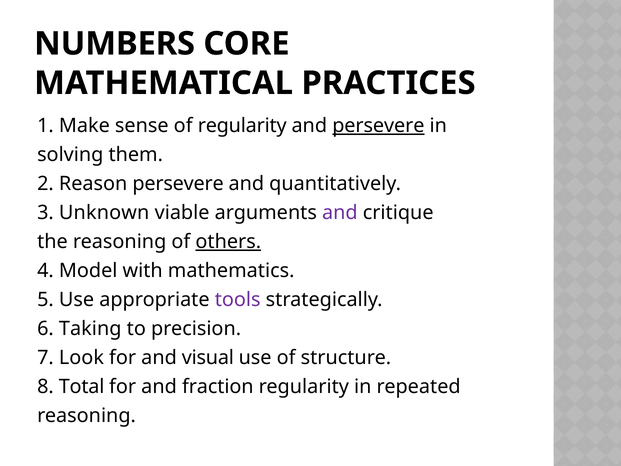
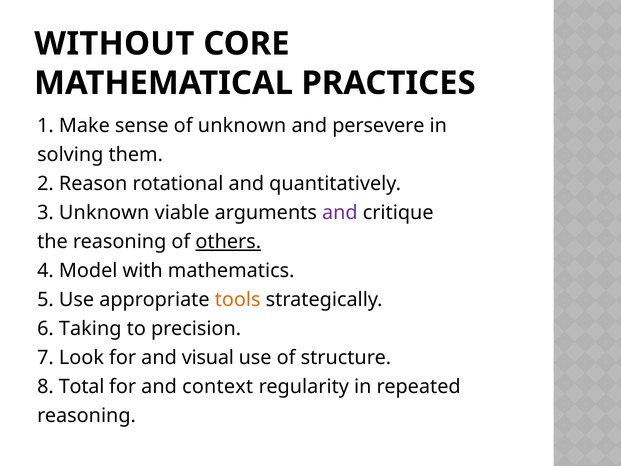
NUMBERS: NUMBERS -> WITHOUT
of regularity: regularity -> unknown
persevere at (378, 126) underline: present -> none
Reason persevere: persevere -> rotational
tools colour: purple -> orange
fraction: fraction -> context
